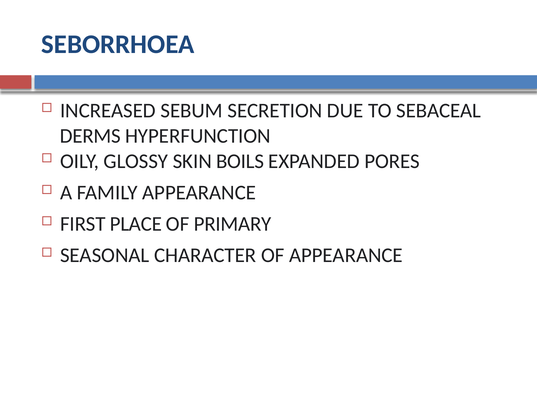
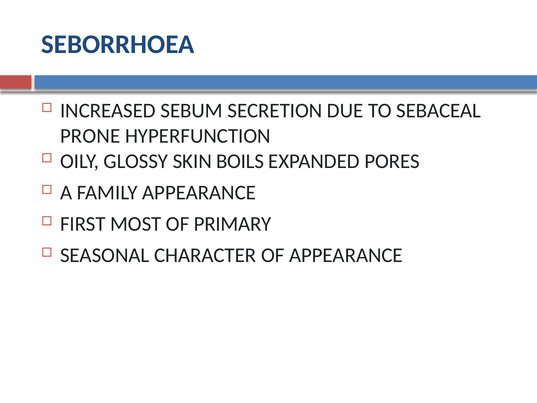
DERMS: DERMS -> PRONE
PLACE: PLACE -> MOST
